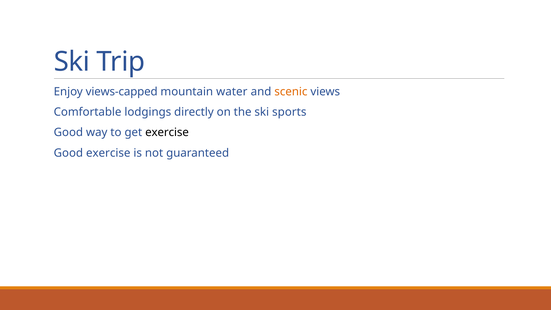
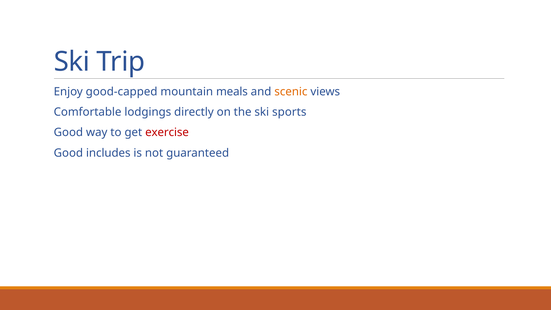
views-capped: views-capped -> good-capped
water: water -> meals
exercise at (167, 132) colour: black -> red
Good exercise: exercise -> includes
